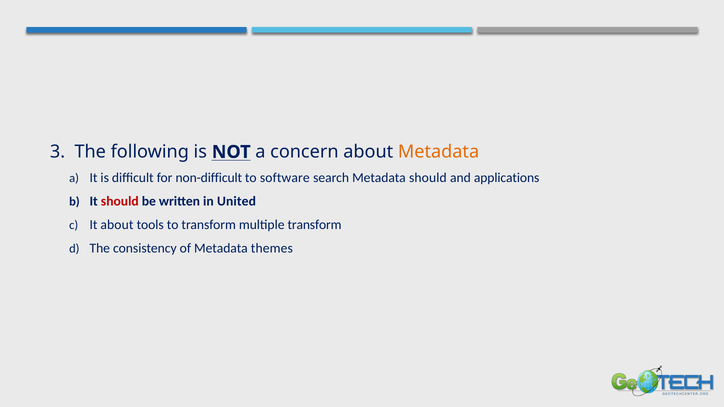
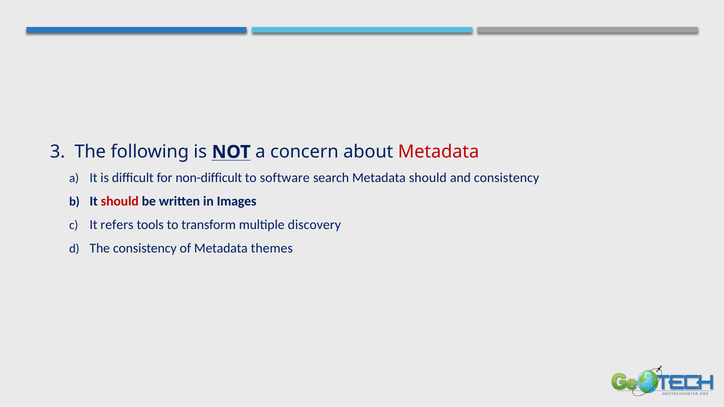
Metadata at (439, 152) colour: orange -> red
and applications: applications -> consistency
United: United -> Images
It about: about -> refers
multiple transform: transform -> discovery
